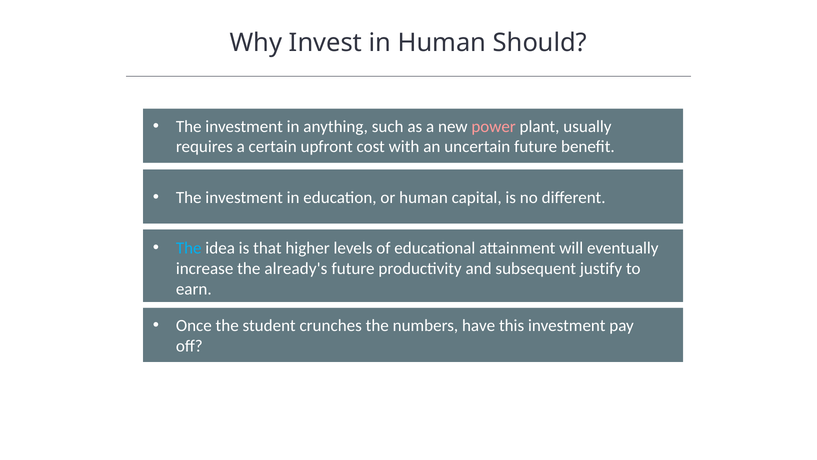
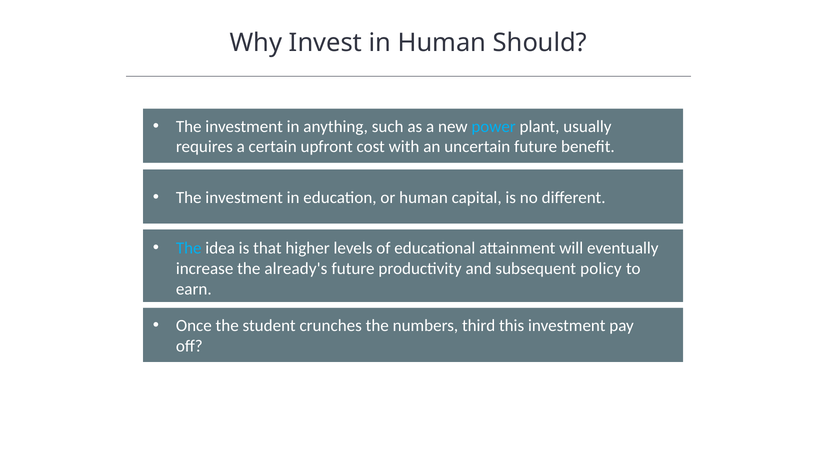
power colour: pink -> light blue
justify: justify -> policy
have: have -> third
